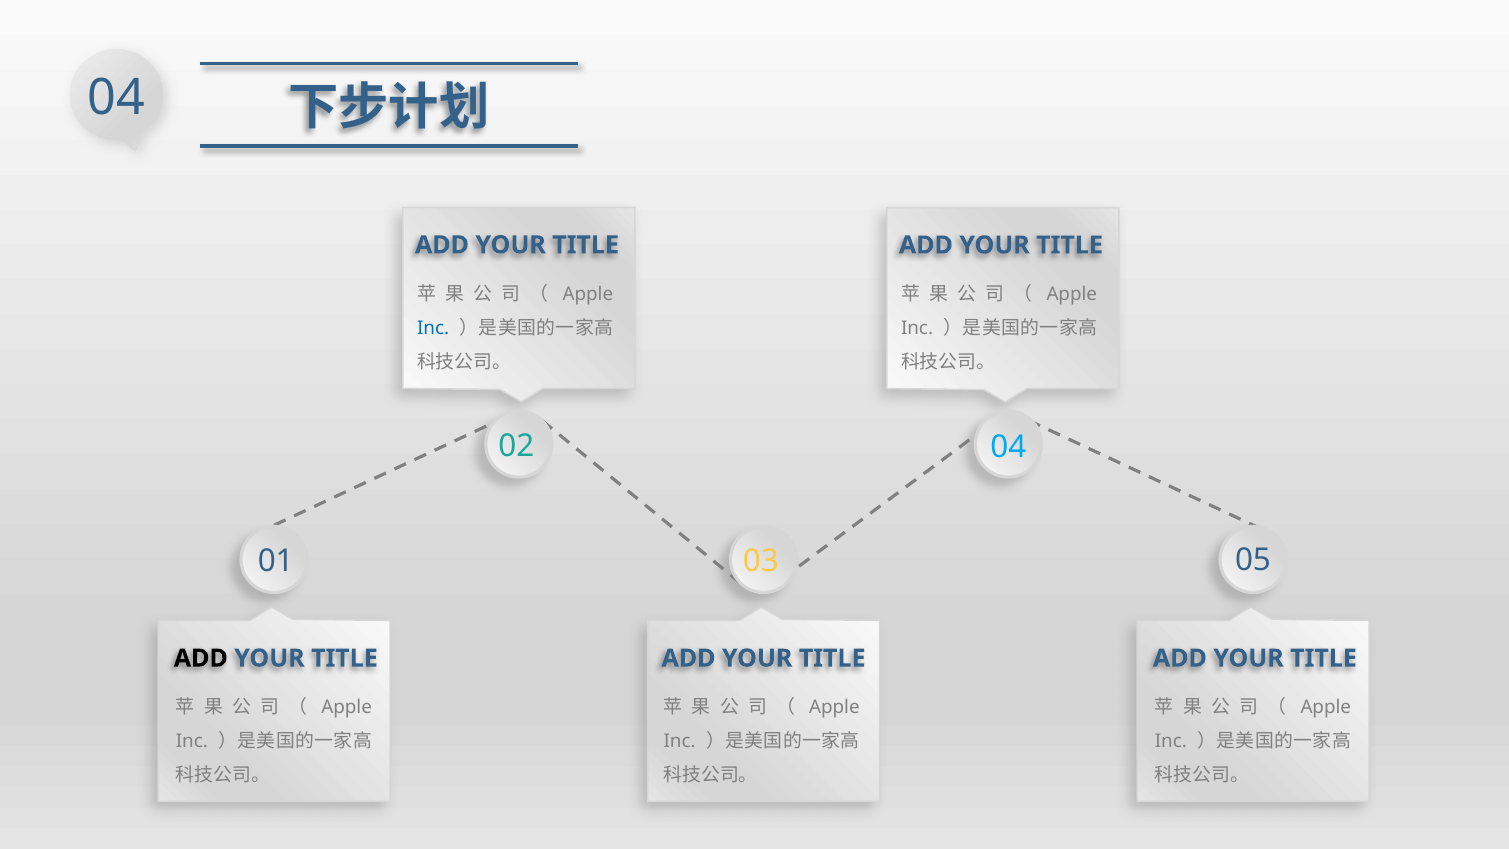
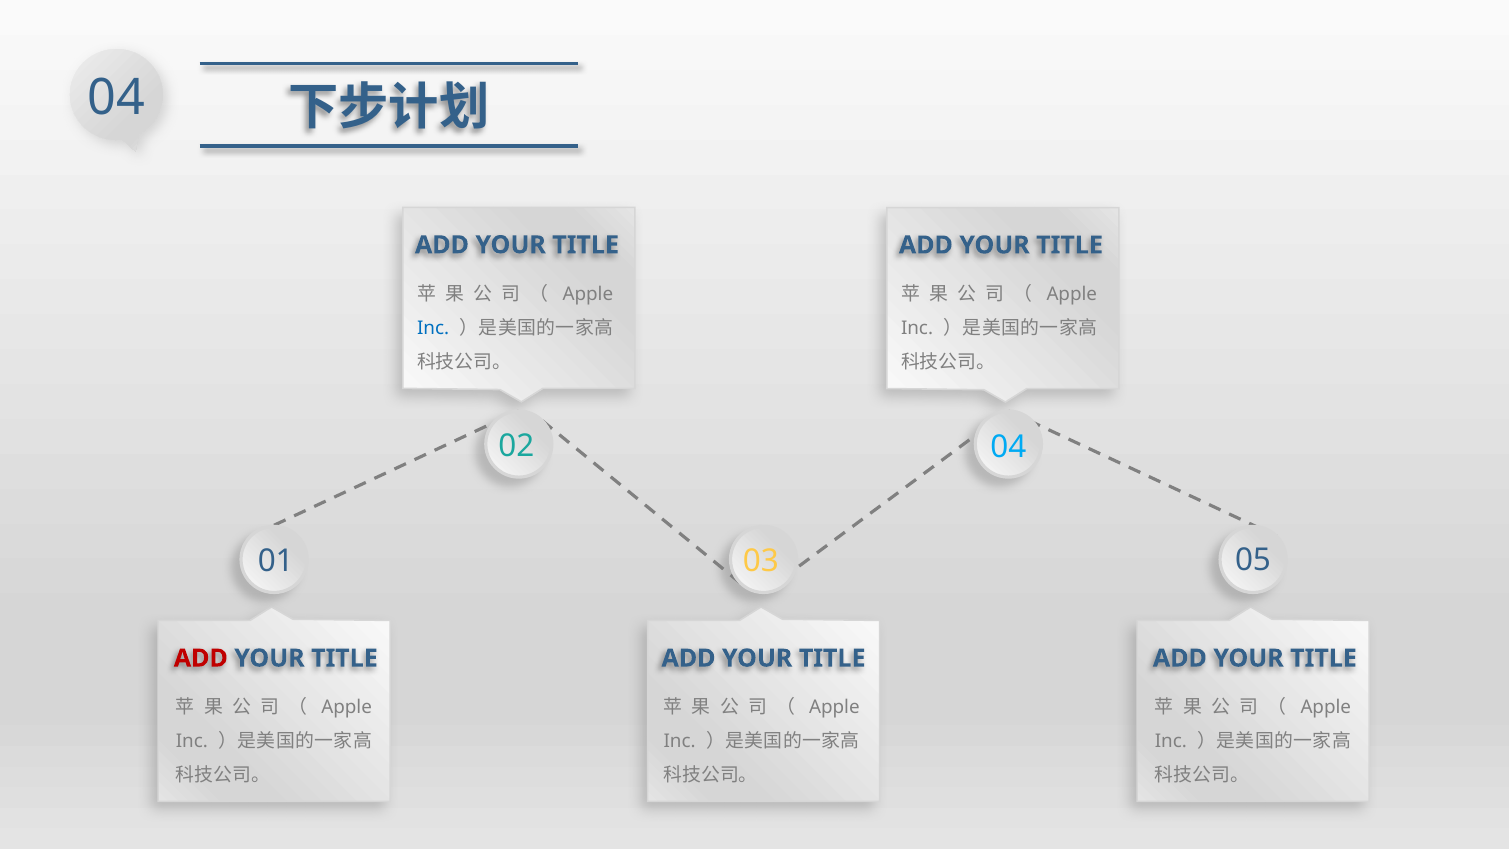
ADD at (201, 658) colour: black -> red
